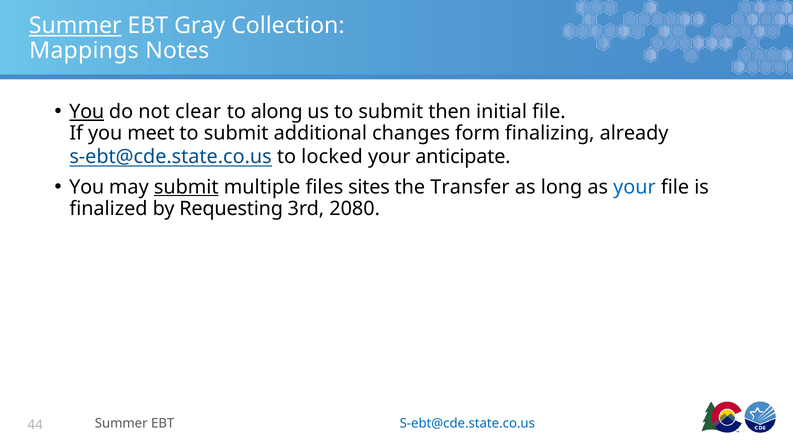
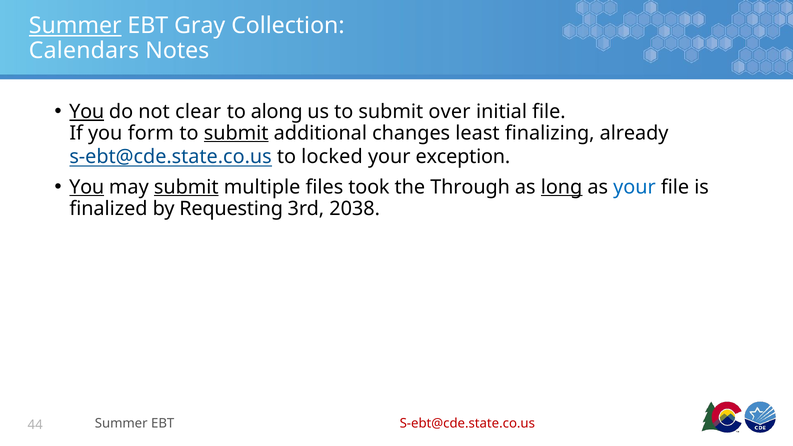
Mappings: Mappings -> Calendars
then: then -> over
meet: meet -> form
submit at (236, 133) underline: none -> present
form: form -> least
anticipate: anticipate -> exception
You at (87, 187) underline: none -> present
sites: sites -> took
Transfer: Transfer -> Through
long underline: none -> present
2080: 2080 -> 2038
S-ebt@cde.state.co.us at (467, 423) colour: blue -> red
